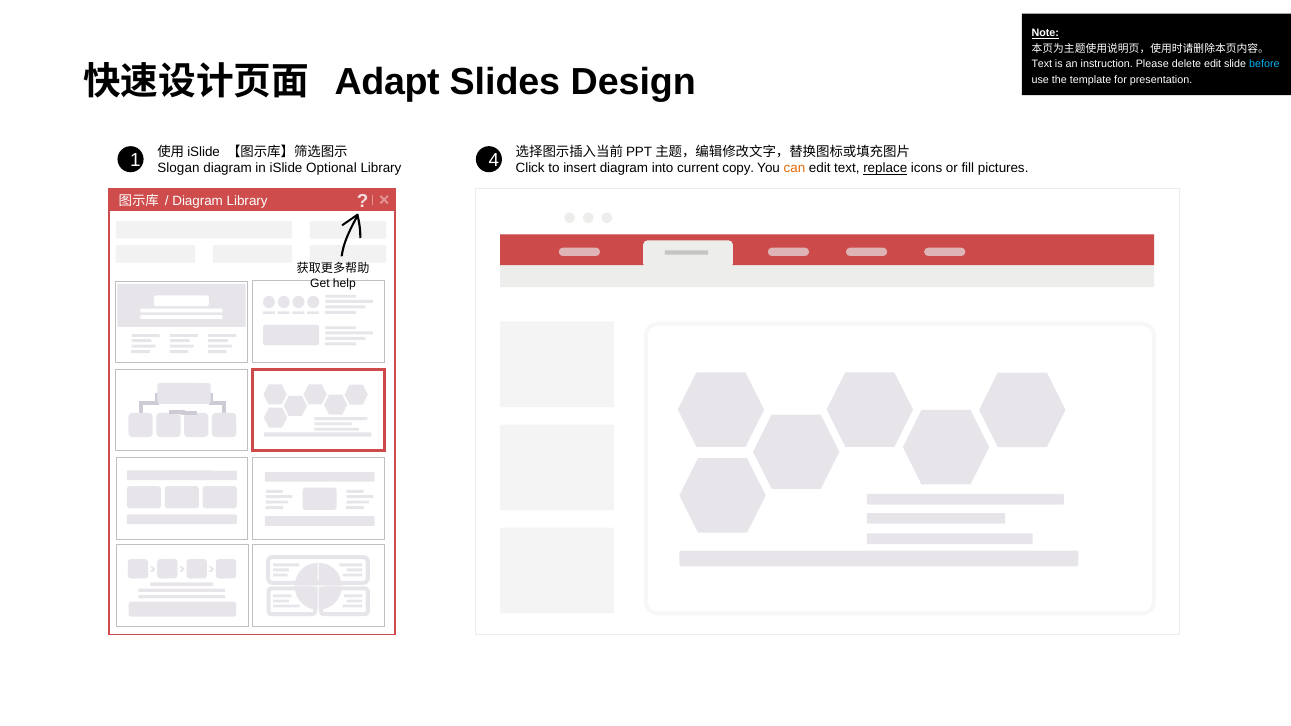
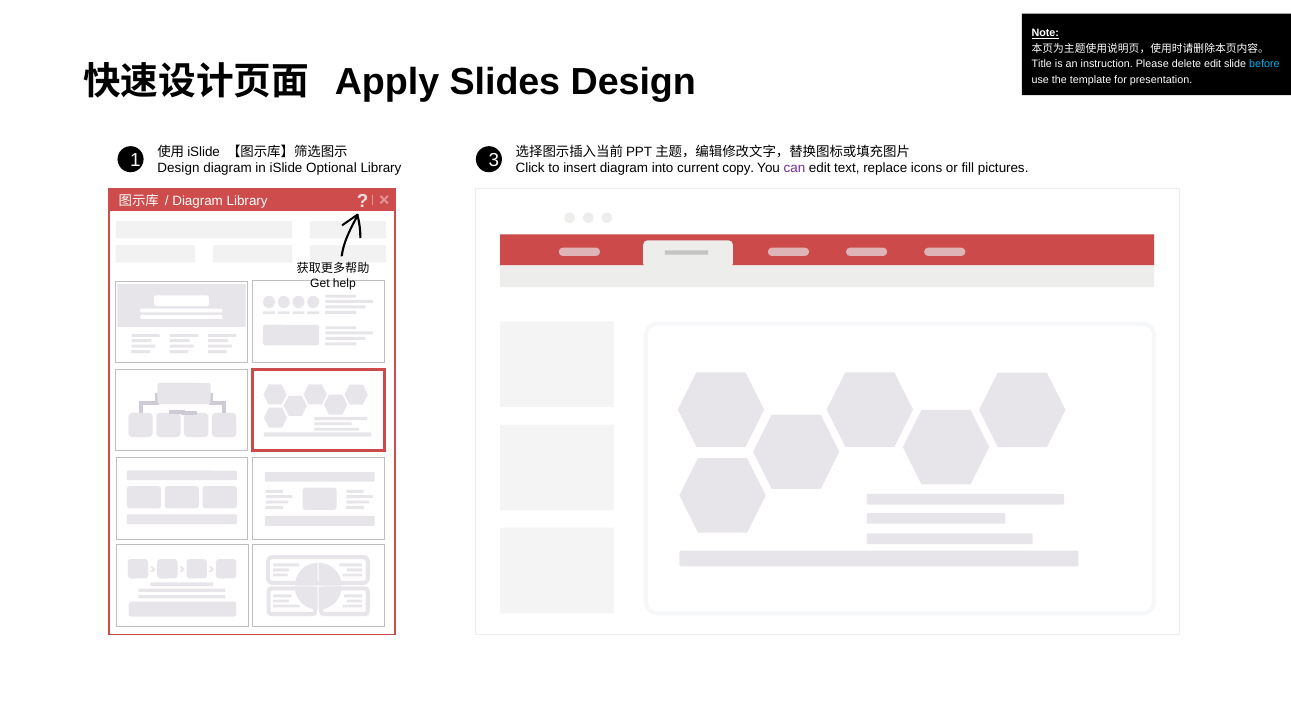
Text at (1042, 64): Text -> Title
Adapt: Adapt -> Apply
4: 4 -> 3
Slogan at (178, 168): Slogan -> Design
can colour: orange -> purple
replace underline: present -> none
